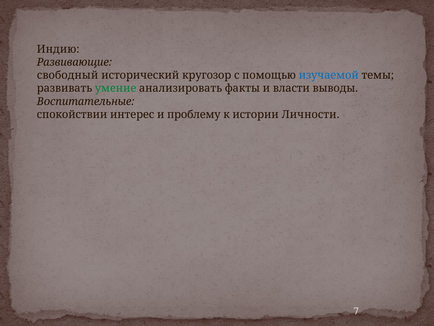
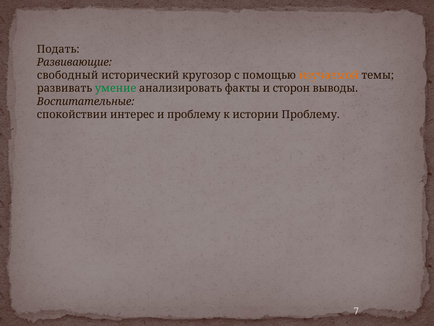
Индию: Индию -> Подать
изучаемой colour: blue -> orange
власти: власти -> сторон
истории Личности: Личности -> Проблему
